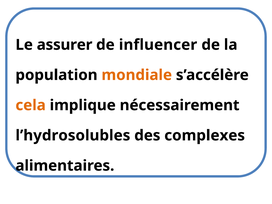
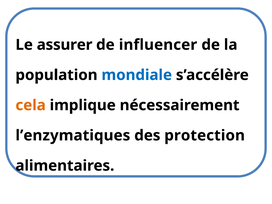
mondiale colour: orange -> blue
l’hydrosolubles: l’hydrosolubles -> l’enzymatiques
complexes: complexes -> protection
